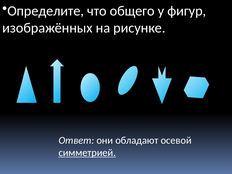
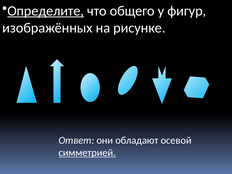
Определите underline: none -> present
